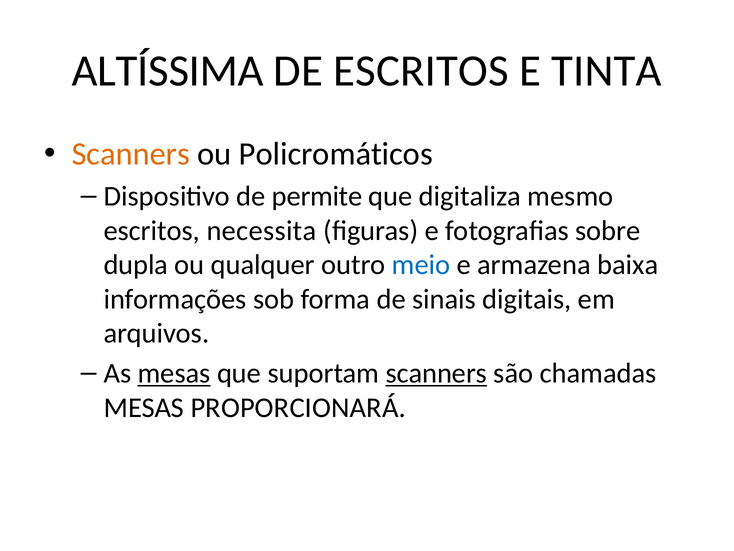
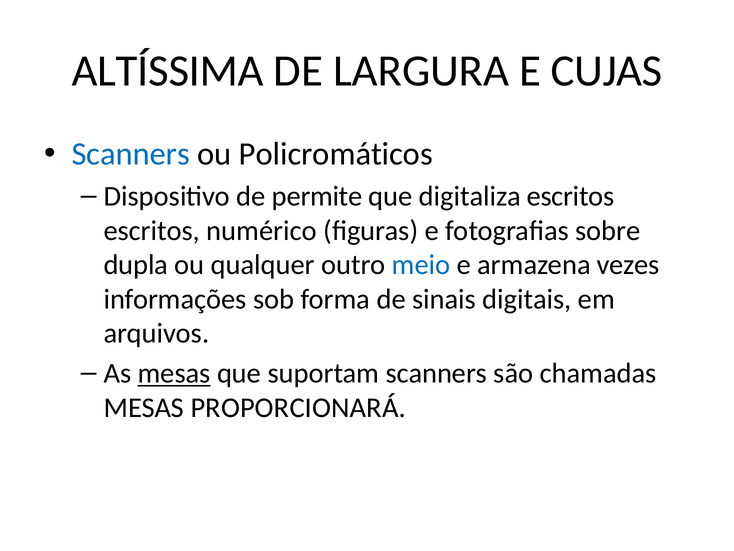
DE ESCRITOS: ESCRITOS -> LARGURA
TINTA: TINTA -> CUJAS
Scanners at (131, 154) colour: orange -> blue
digitaliza mesmo: mesmo -> escritos
necessita: necessita -> numérico
baixa: baixa -> vezes
scanners at (436, 373) underline: present -> none
